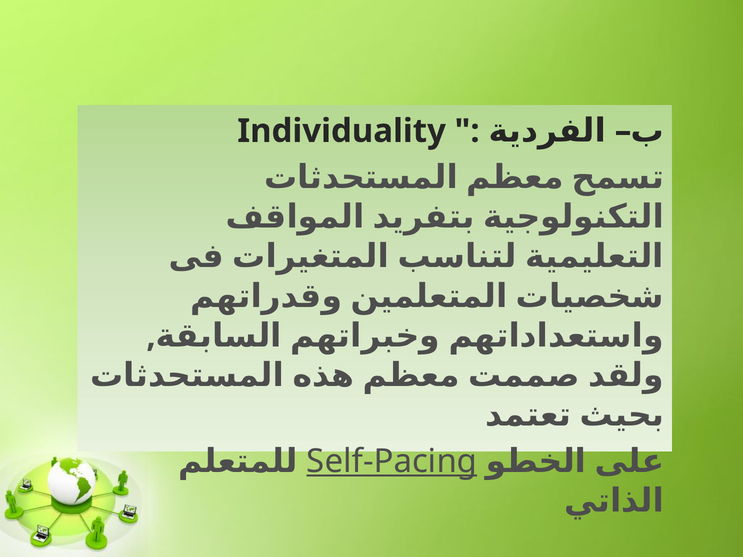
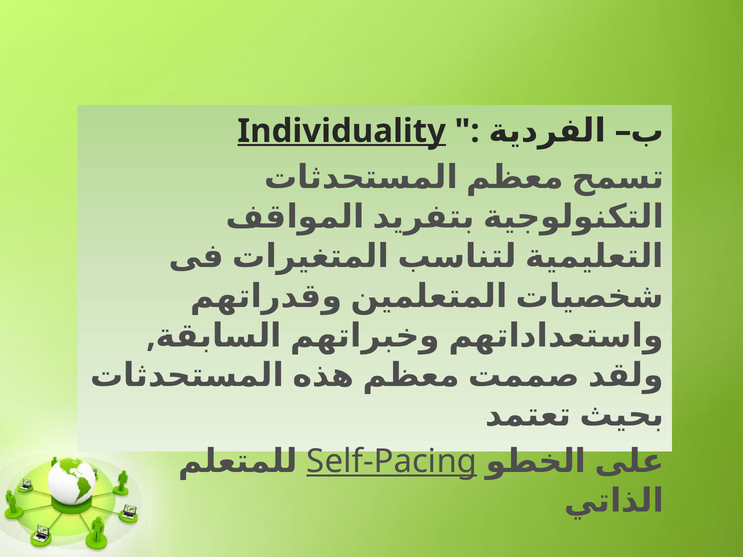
Individuality underline: none -> present
